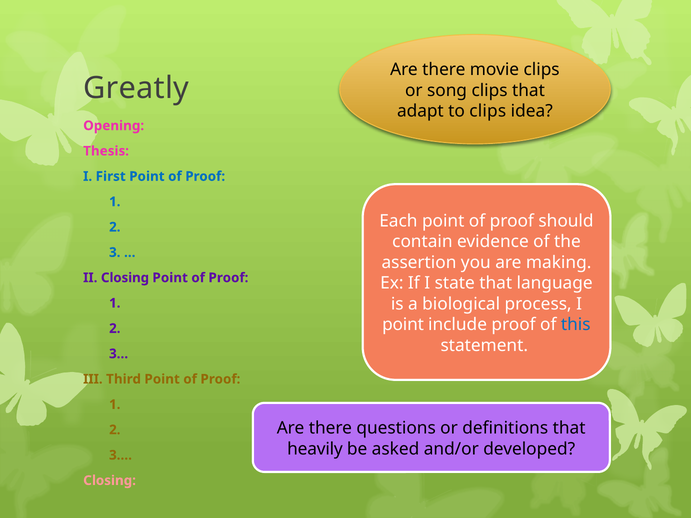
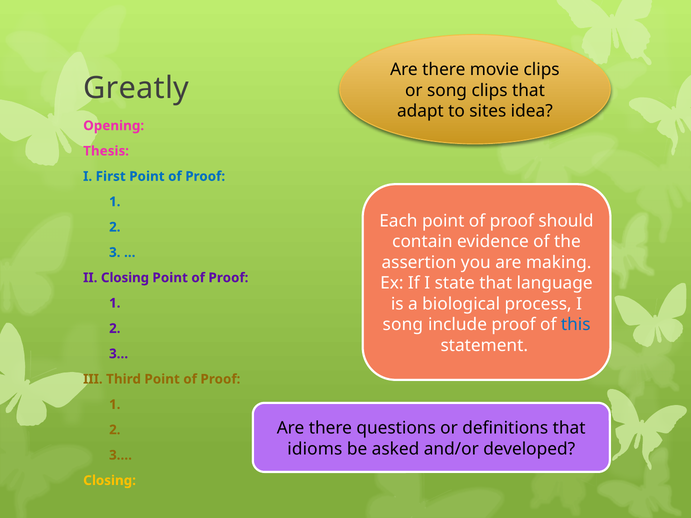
to clips: clips -> sites
point at (403, 325): point -> song
heavily: heavily -> idioms
Closing at (110, 481) colour: pink -> yellow
